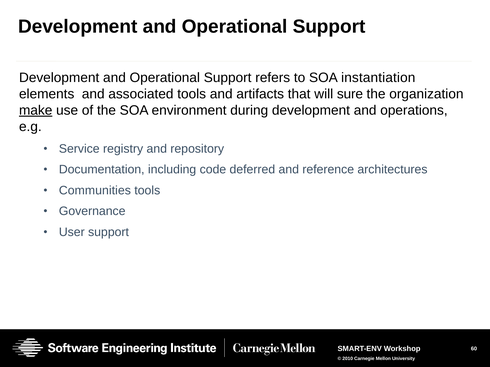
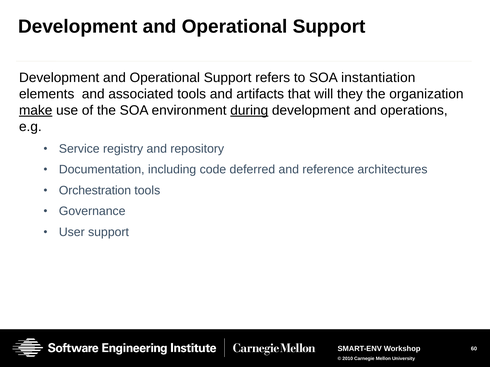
sure: sure -> they
during underline: none -> present
Communities: Communities -> Orchestration
